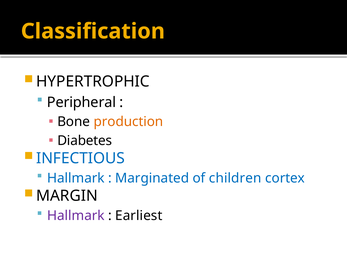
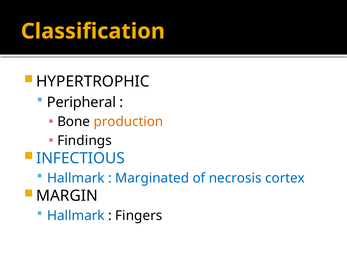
Diabetes: Diabetes -> Findings
children: children -> necrosis
Hallmark at (76, 215) colour: purple -> blue
Earliest: Earliest -> Fingers
